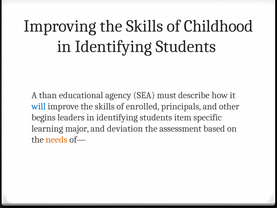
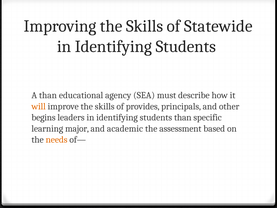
Childhood: Childhood -> Statewide
will colour: blue -> orange
enrolled: enrolled -> provides
students item: item -> than
deviation: deviation -> academic
